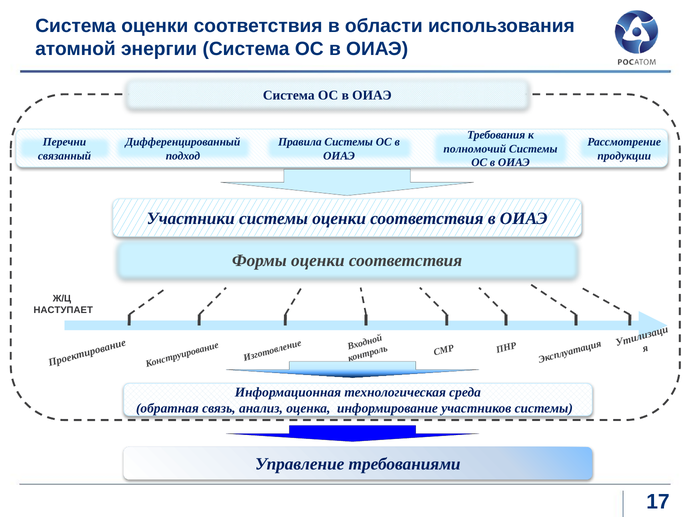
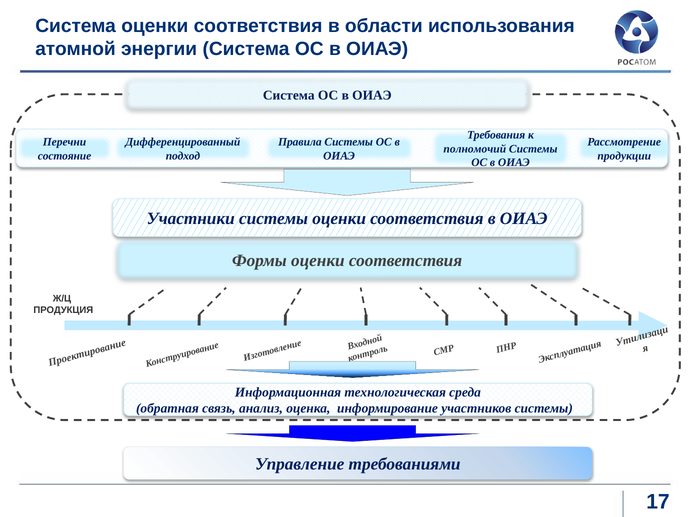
связанный: связанный -> состояние
НАСТУПАЕТ: НАСТУПАЕТ -> ПРОДУКЦИЯ
